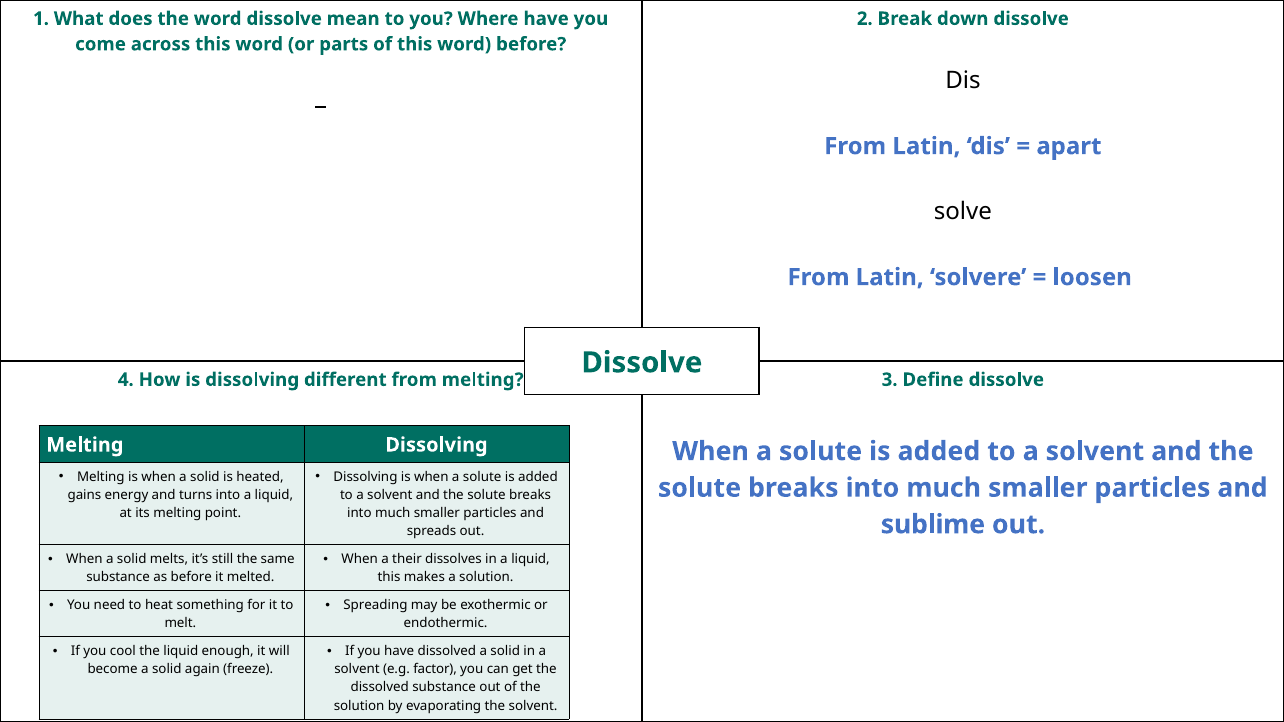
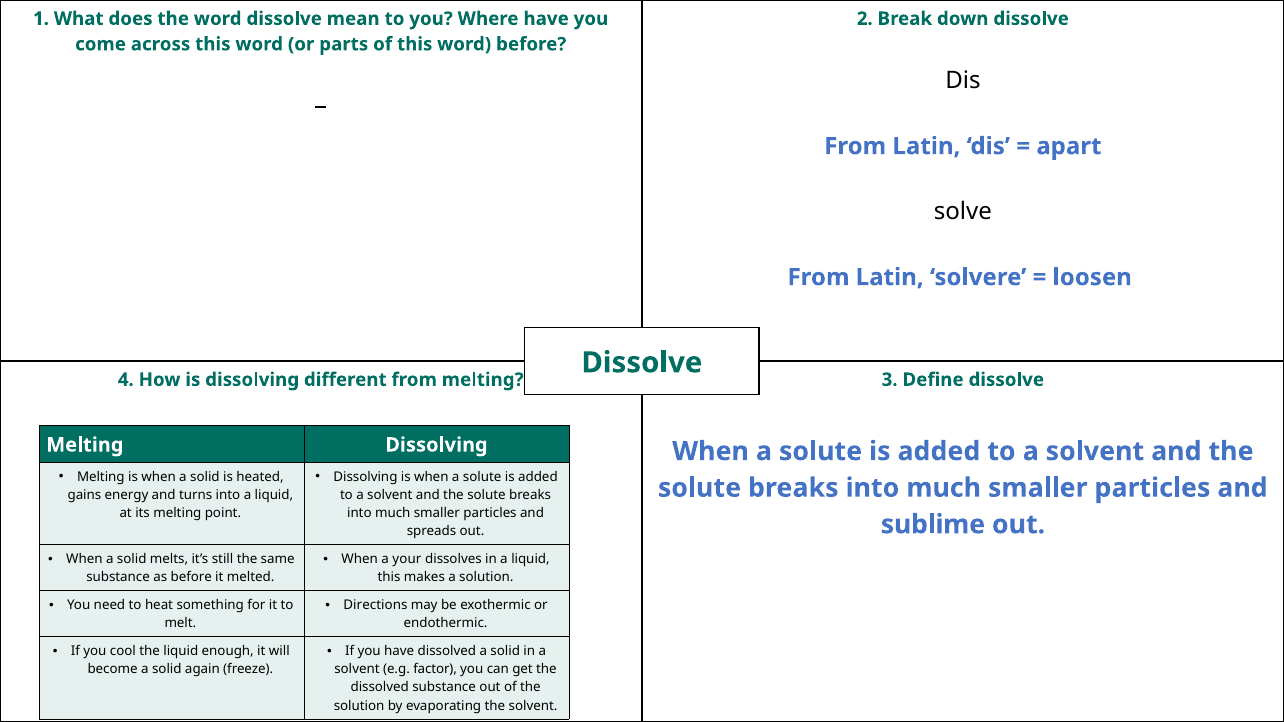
their: their -> your
Spreading: Spreading -> Directions
